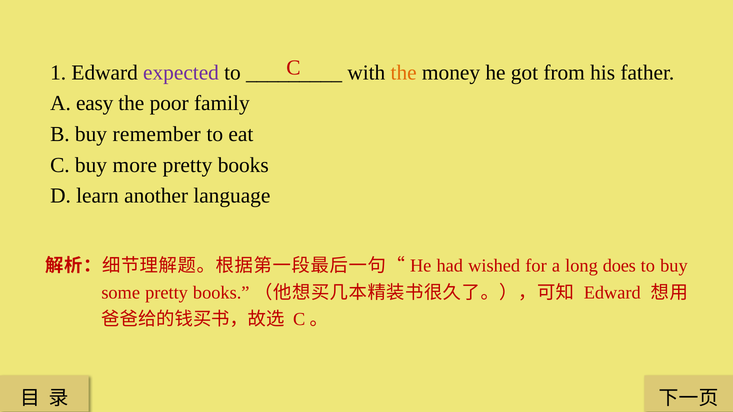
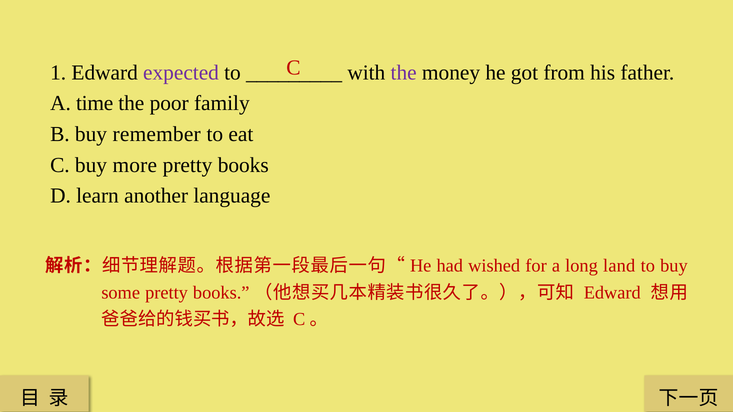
the at (404, 73) colour: orange -> purple
easy: easy -> time
does: does -> land
